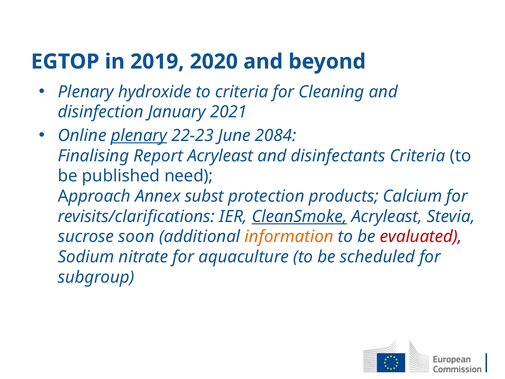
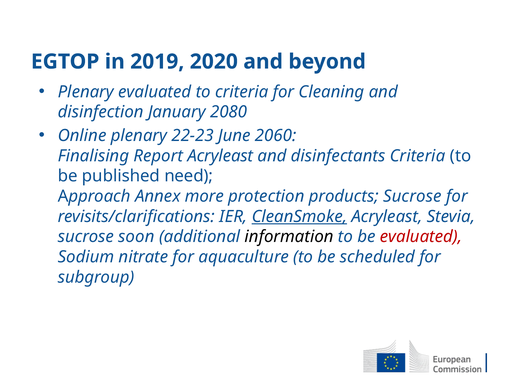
Plenary hydroxide: hydroxide -> evaluated
2021: 2021 -> 2080
plenary at (139, 136) underline: present -> none
2084: 2084 -> 2060
subst: subst -> more
products Calcium: Calcium -> Sucrose
information colour: orange -> black
